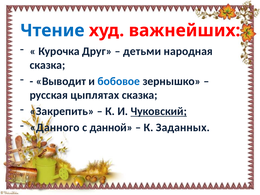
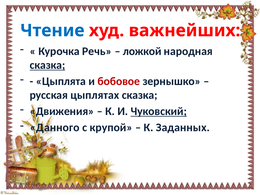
Друг: Друг -> Речь
детьми: детьми -> ложкой
сказка at (47, 65) underline: none -> present
Выводит: Выводит -> Цыплята
бобовое colour: blue -> red
Закрепить: Закрепить -> Движения
данной: данной -> крупой
